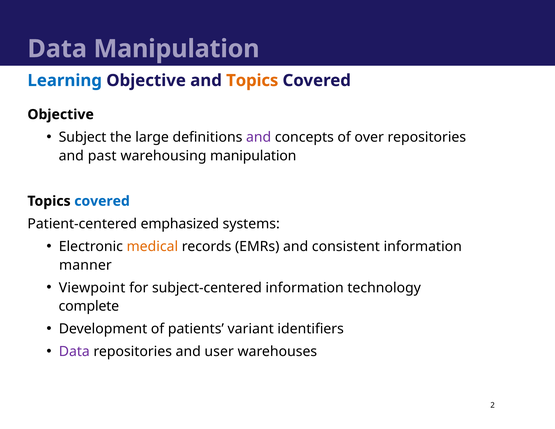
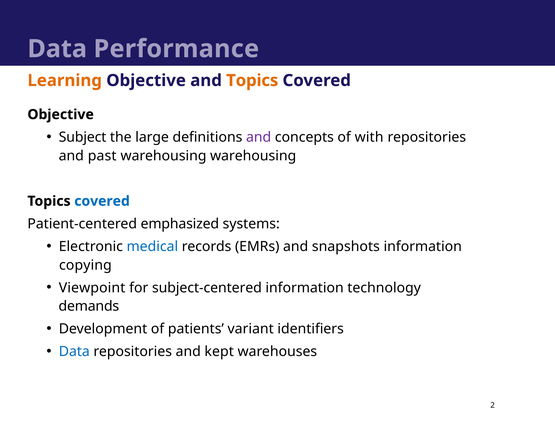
Data Manipulation: Manipulation -> Performance
Learning colour: blue -> orange
over: over -> with
warehousing manipulation: manipulation -> warehousing
medical colour: orange -> blue
consistent: consistent -> snapshots
manner: manner -> copying
complete: complete -> demands
Data at (74, 352) colour: purple -> blue
user: user -> kept
